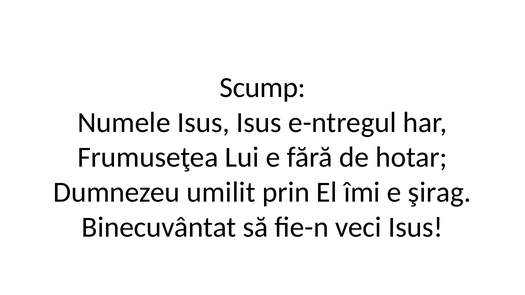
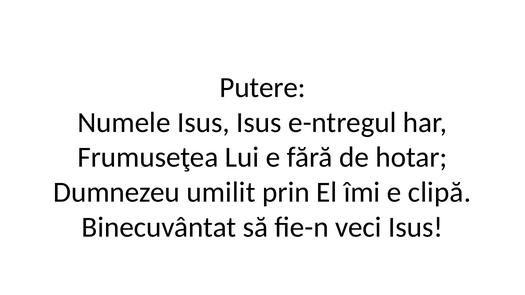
Scump: Scump -> Putere
şirag: şirag -> clipă
